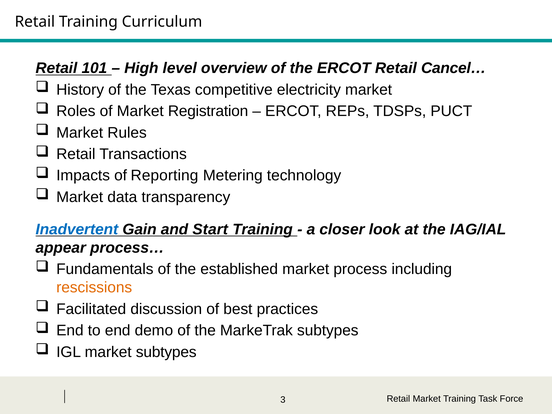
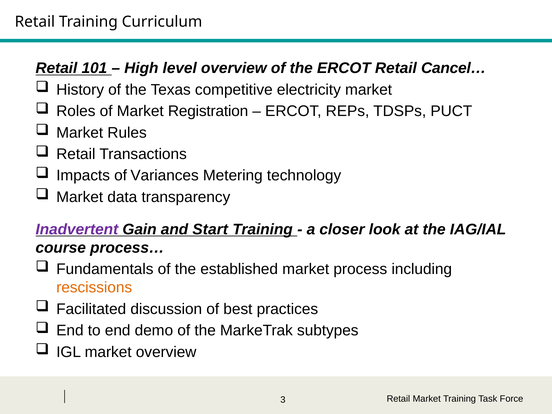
Reporting: Reporting -> Variances
Inadvertent colour: blue -> purple
appear: appear -> course
market subtypes: subtypes -> overview
